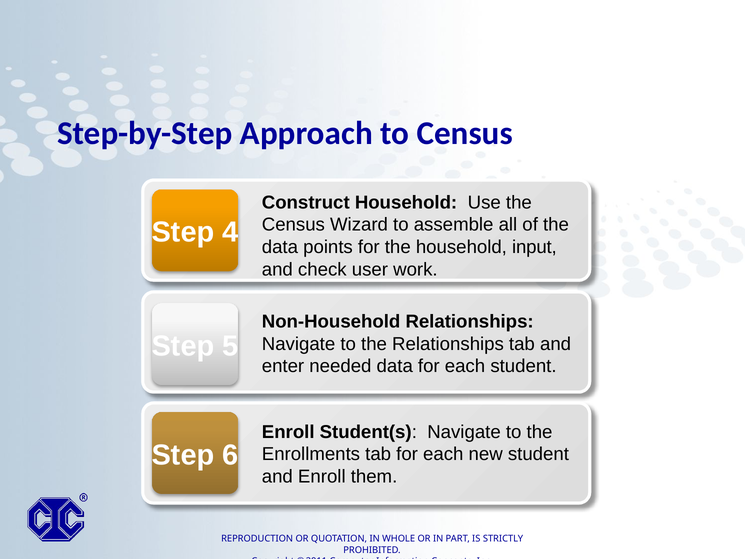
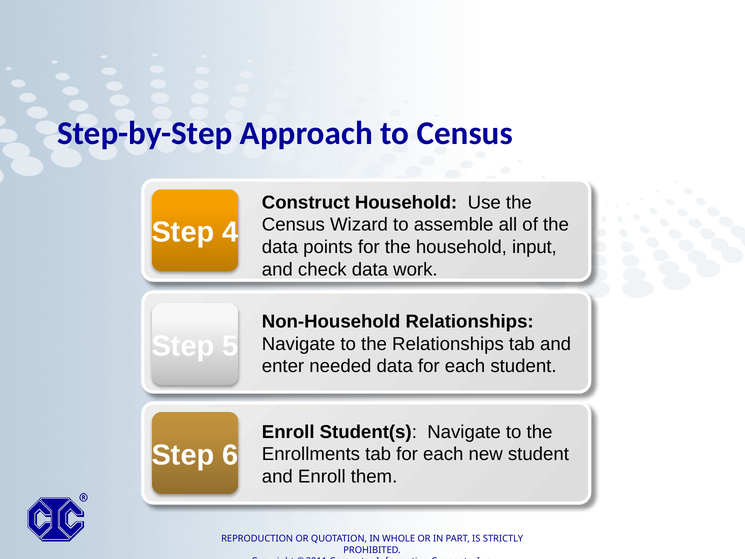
check user: user -> data
